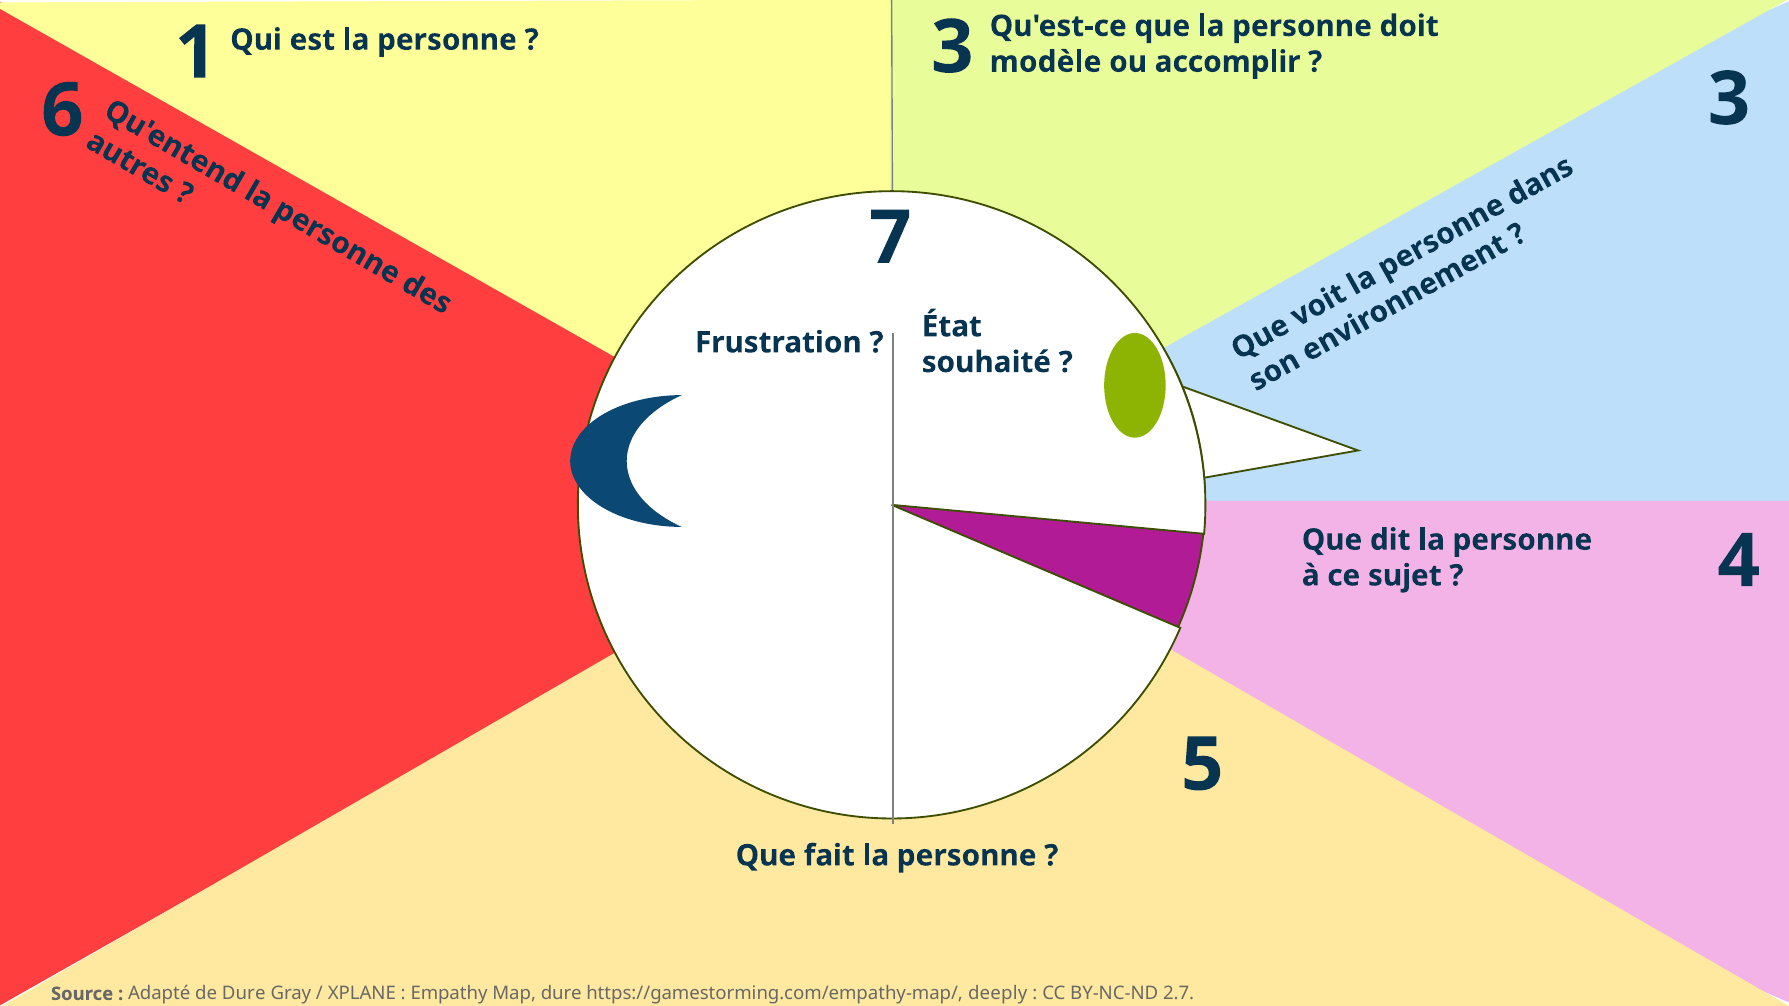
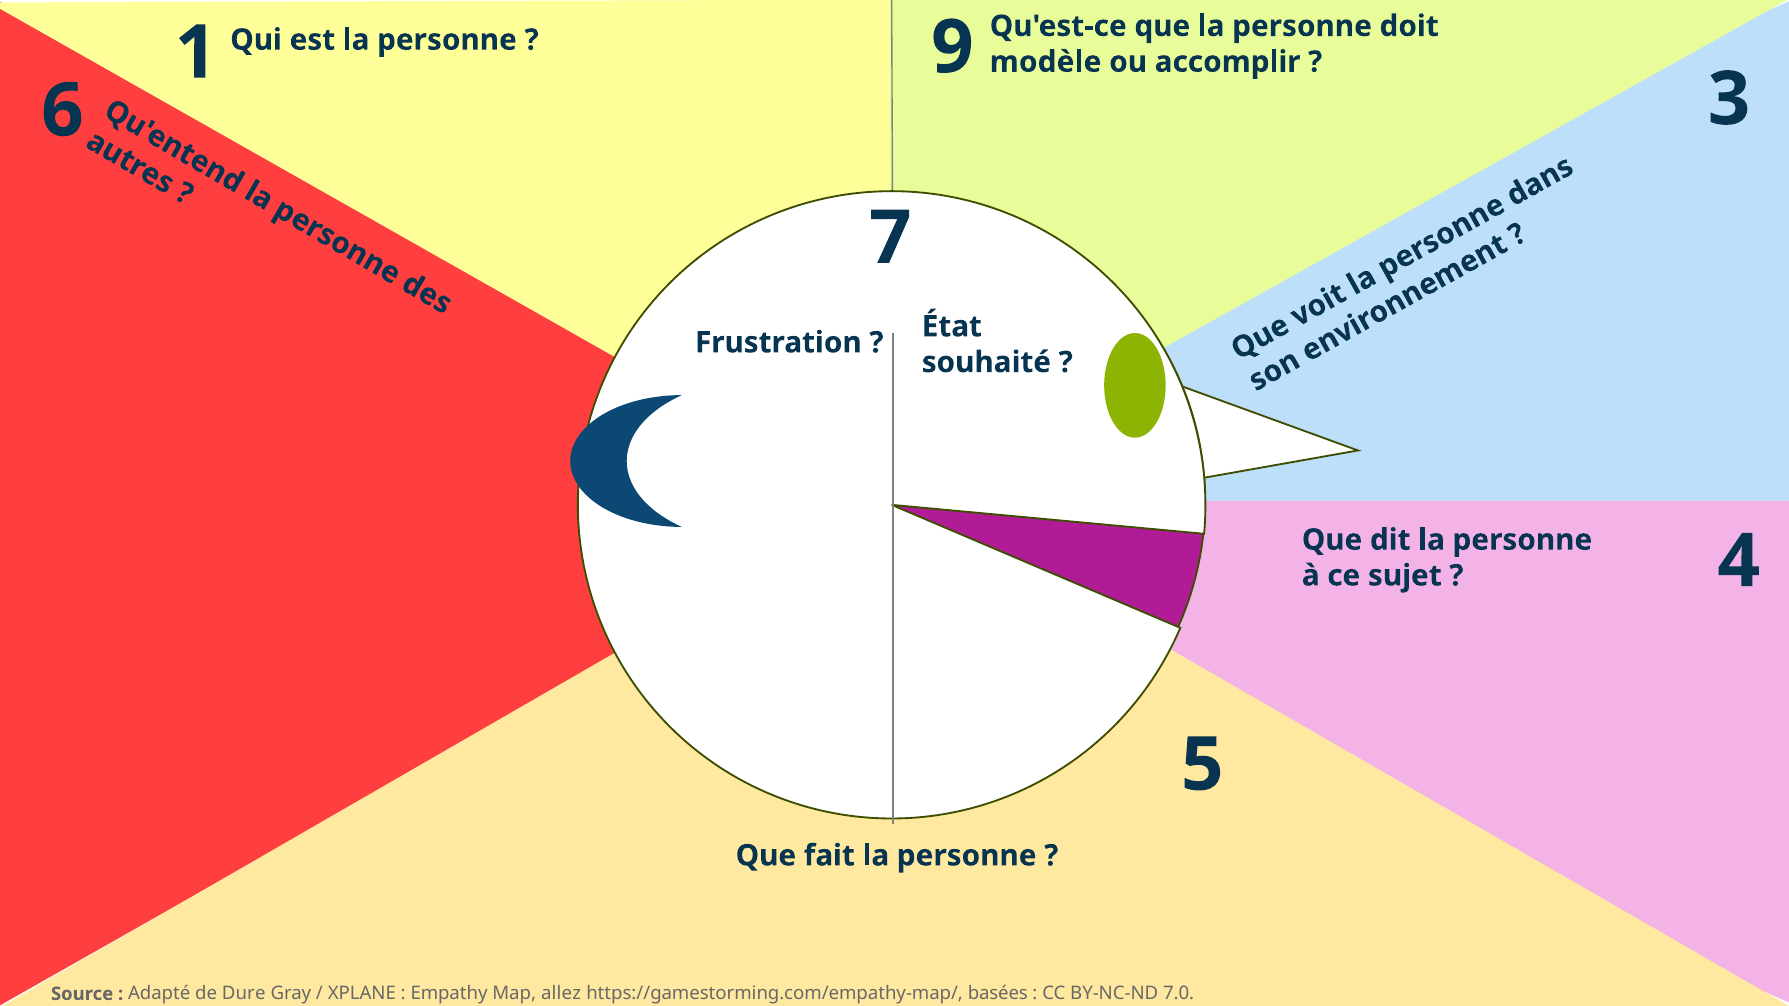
1 3: 3 -> 9
Map dure: dure -> allez
deeply: deeply -> basées
2.7: 2.7 -> 7.0
